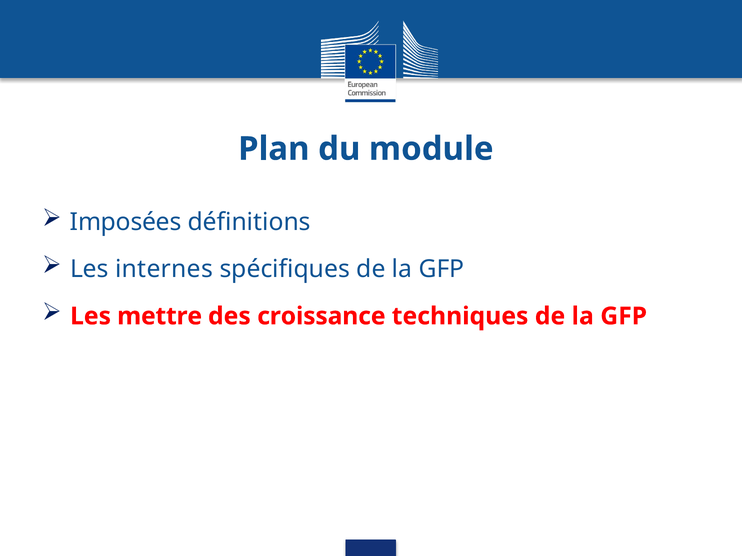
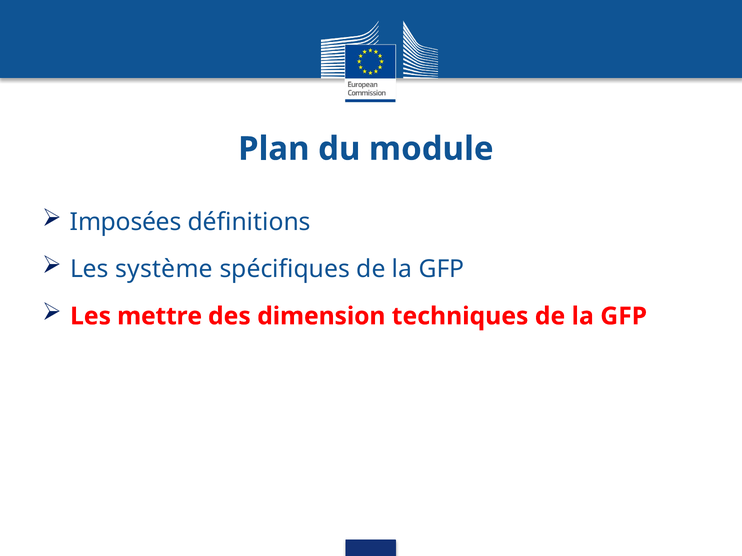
internes: internes -> système
croissance: croissance -> dimension
